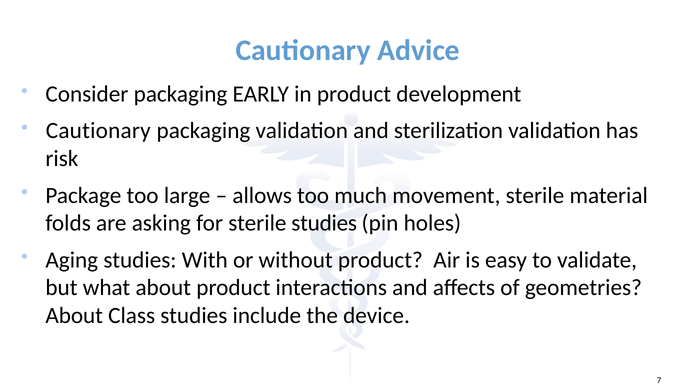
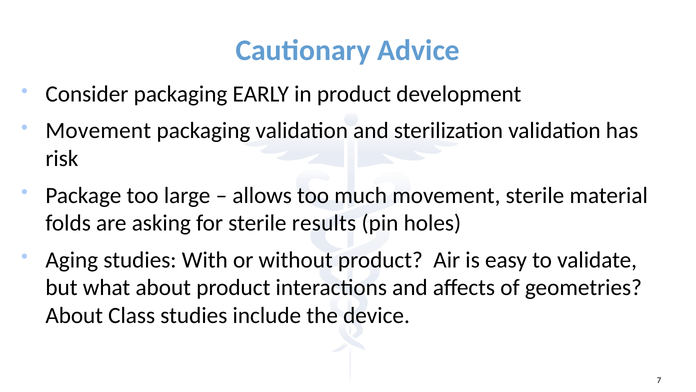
Cautionary at (98, 131): Cautionary -> Movement
sterile studies: studies -> results
